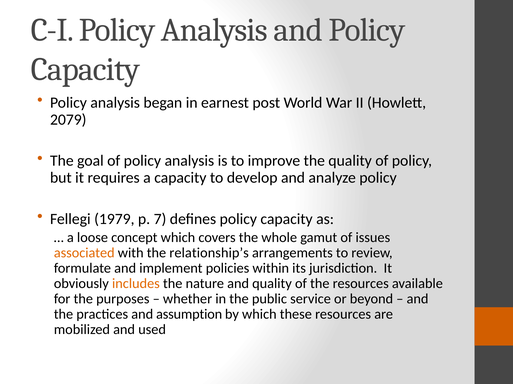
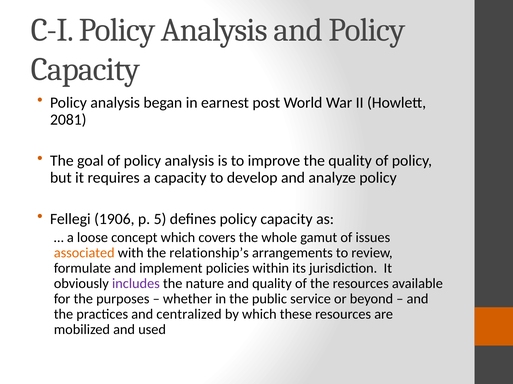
2079: 2079 -> 2081
1979: 1979 -> 1906
7: 7 -> 5
includes colour: orange -> purple
assumption: assumption -> centralized
